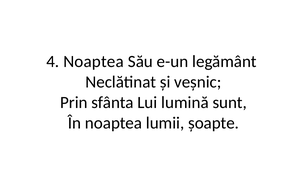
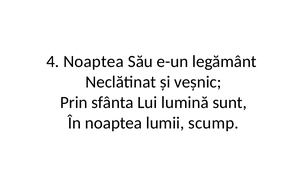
șoapte: șoapte -> scump
